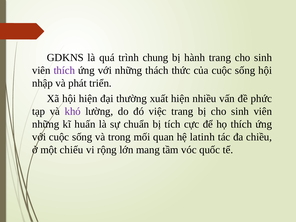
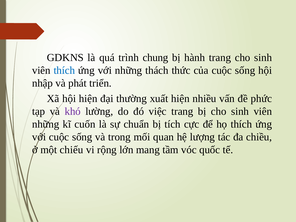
thích at (64, 70) colour: purple -> blue
huấn: huấn -> cuốn
latinh: latinh -> lượng
